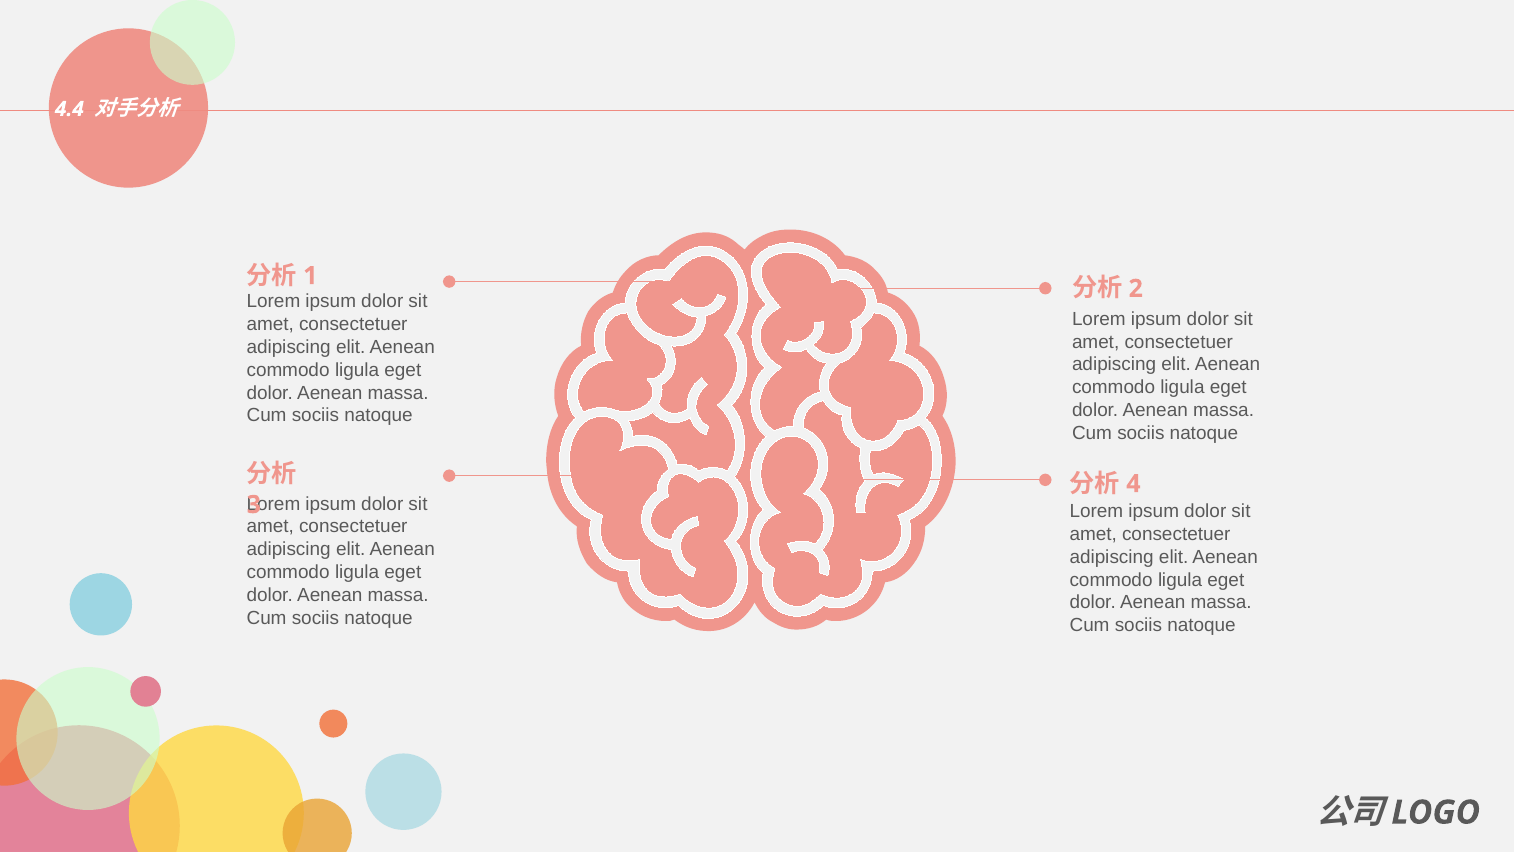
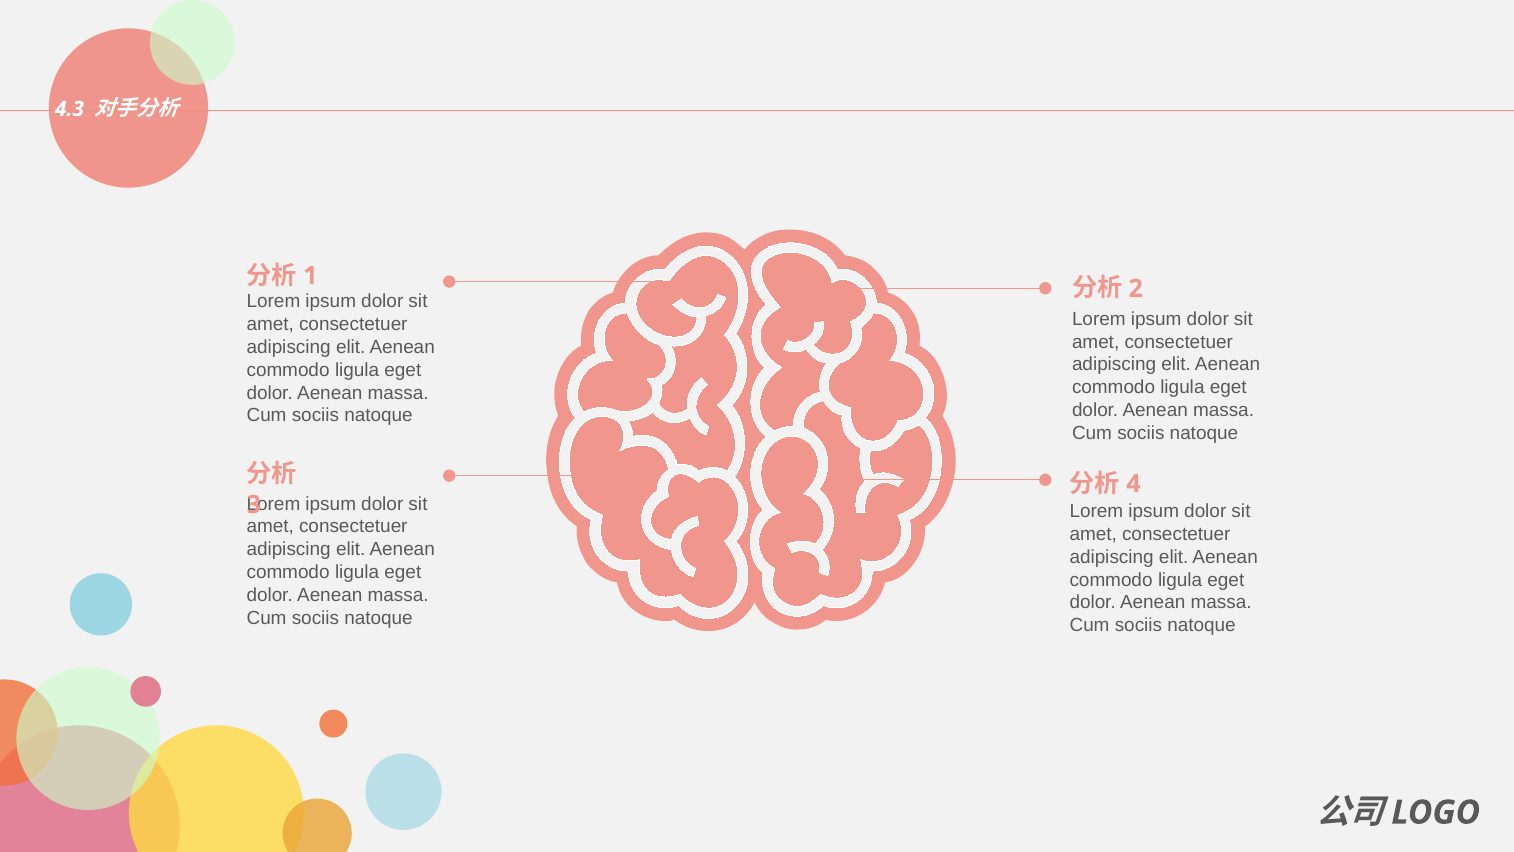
4.4: 4.4 -> 4.3
